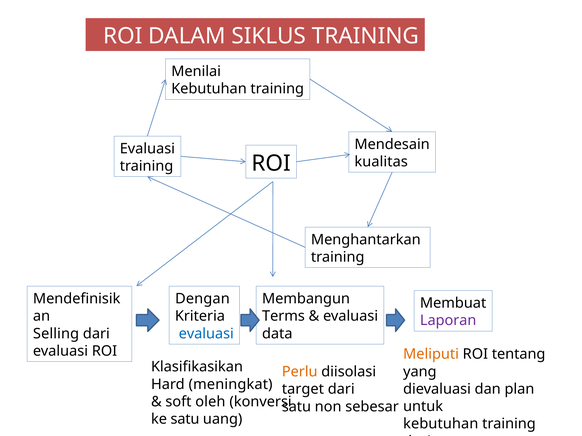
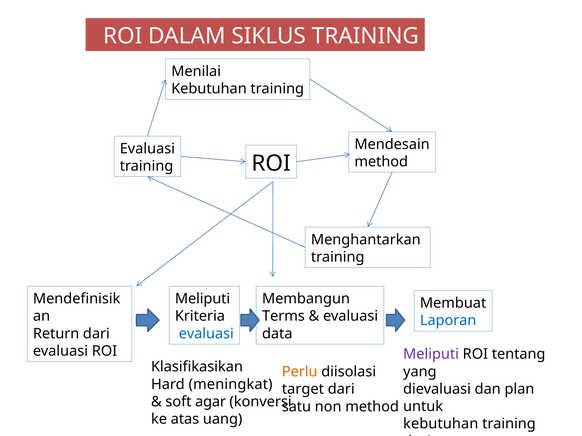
kualitas at (381, 162): kualitas -> method
Dengan at (202, 299): Dengan -> Meliputi
Laporan colour: purple -> blue
Selling: Selling -> Return
Meliputi at (431, 355) colour: orange -> purple
oleh: oleh -> agar
non sebesar: sebesar -> method
ke satu: satu -> atas
